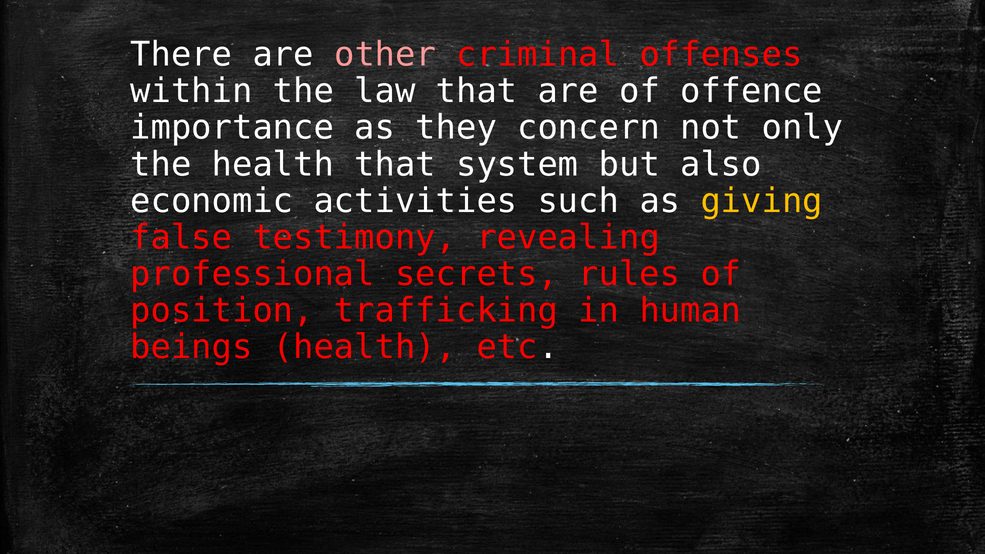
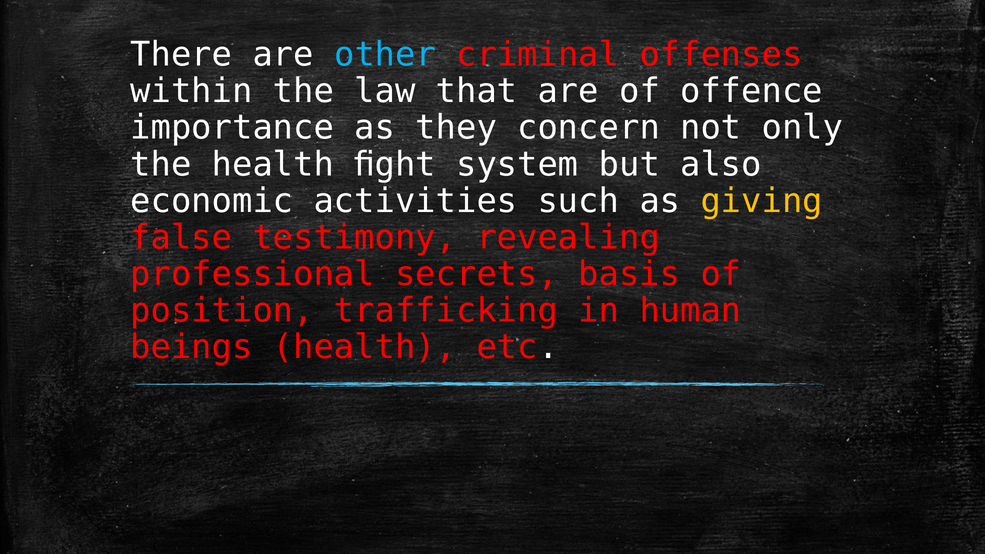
other colour: pink -> light blue
health that: that -> ﬁght
rules: rules -> basis
